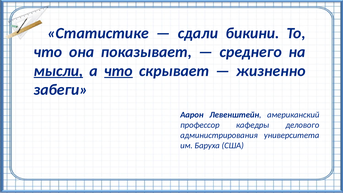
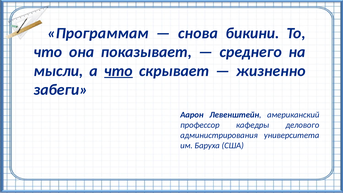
Статистике: Статистике -> Программам
сдали: сдали -> снова
мысли underline: present -> none
